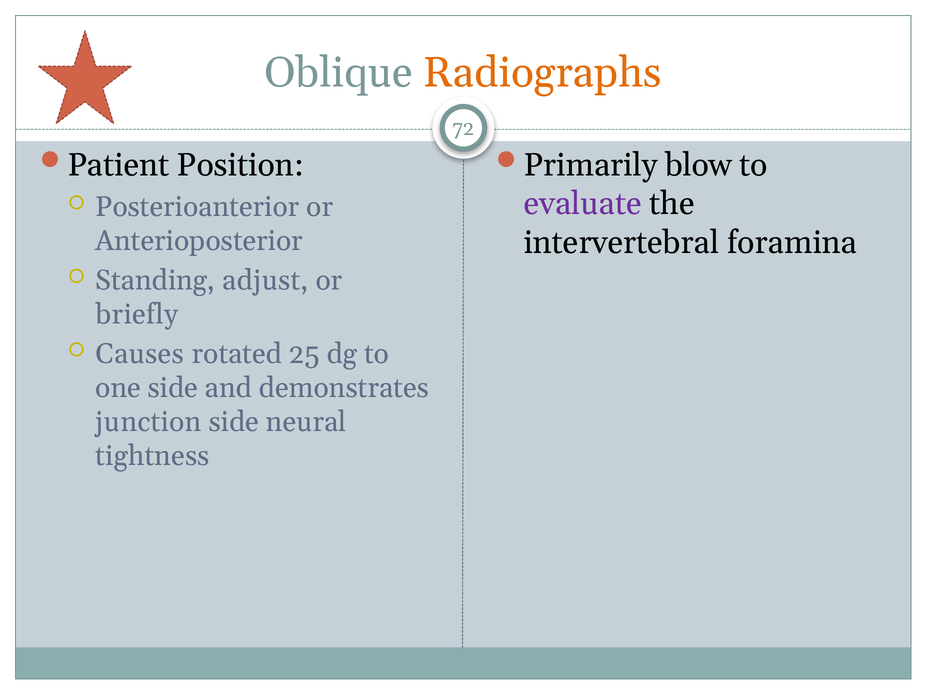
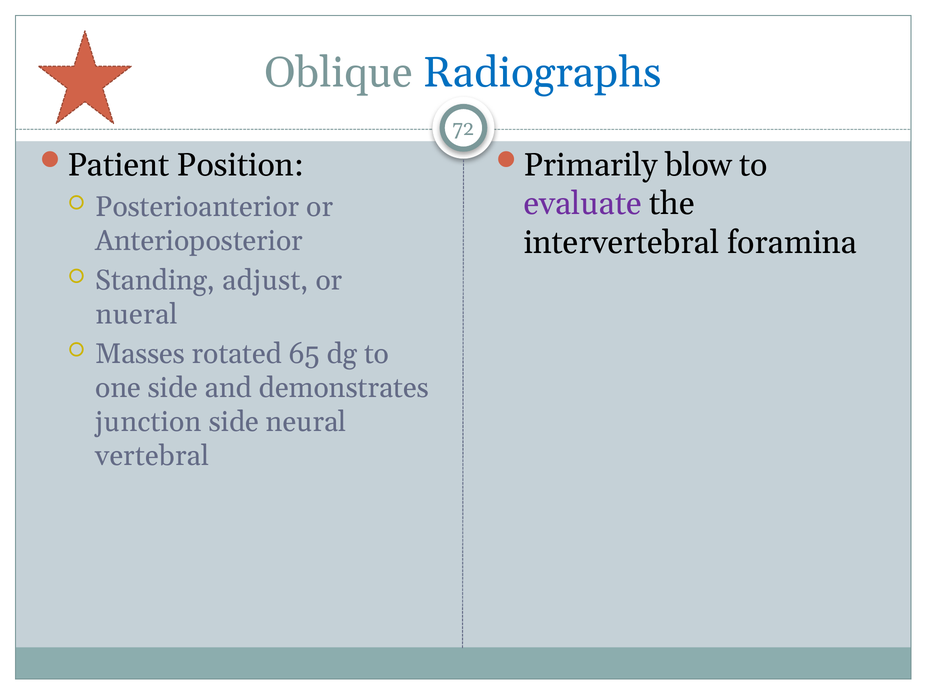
Radiographs colour: orange -> blue
briefly: briefly -> nueral
Causes: Causes -> Masses
25: 25 -> 65
tightness: tightness -> vertebral
